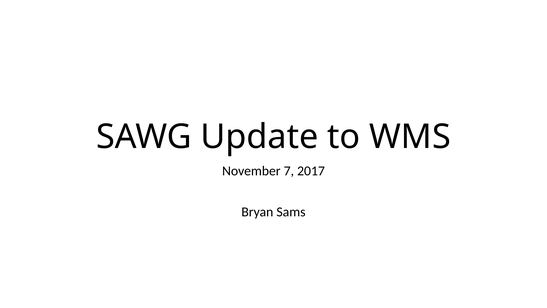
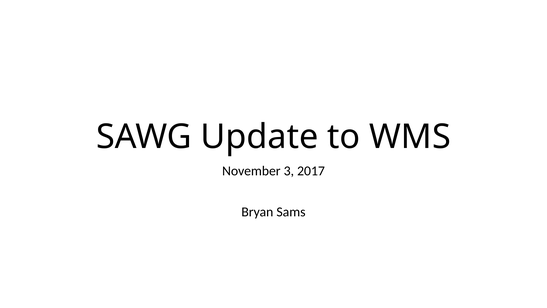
7: 7 -> 3
